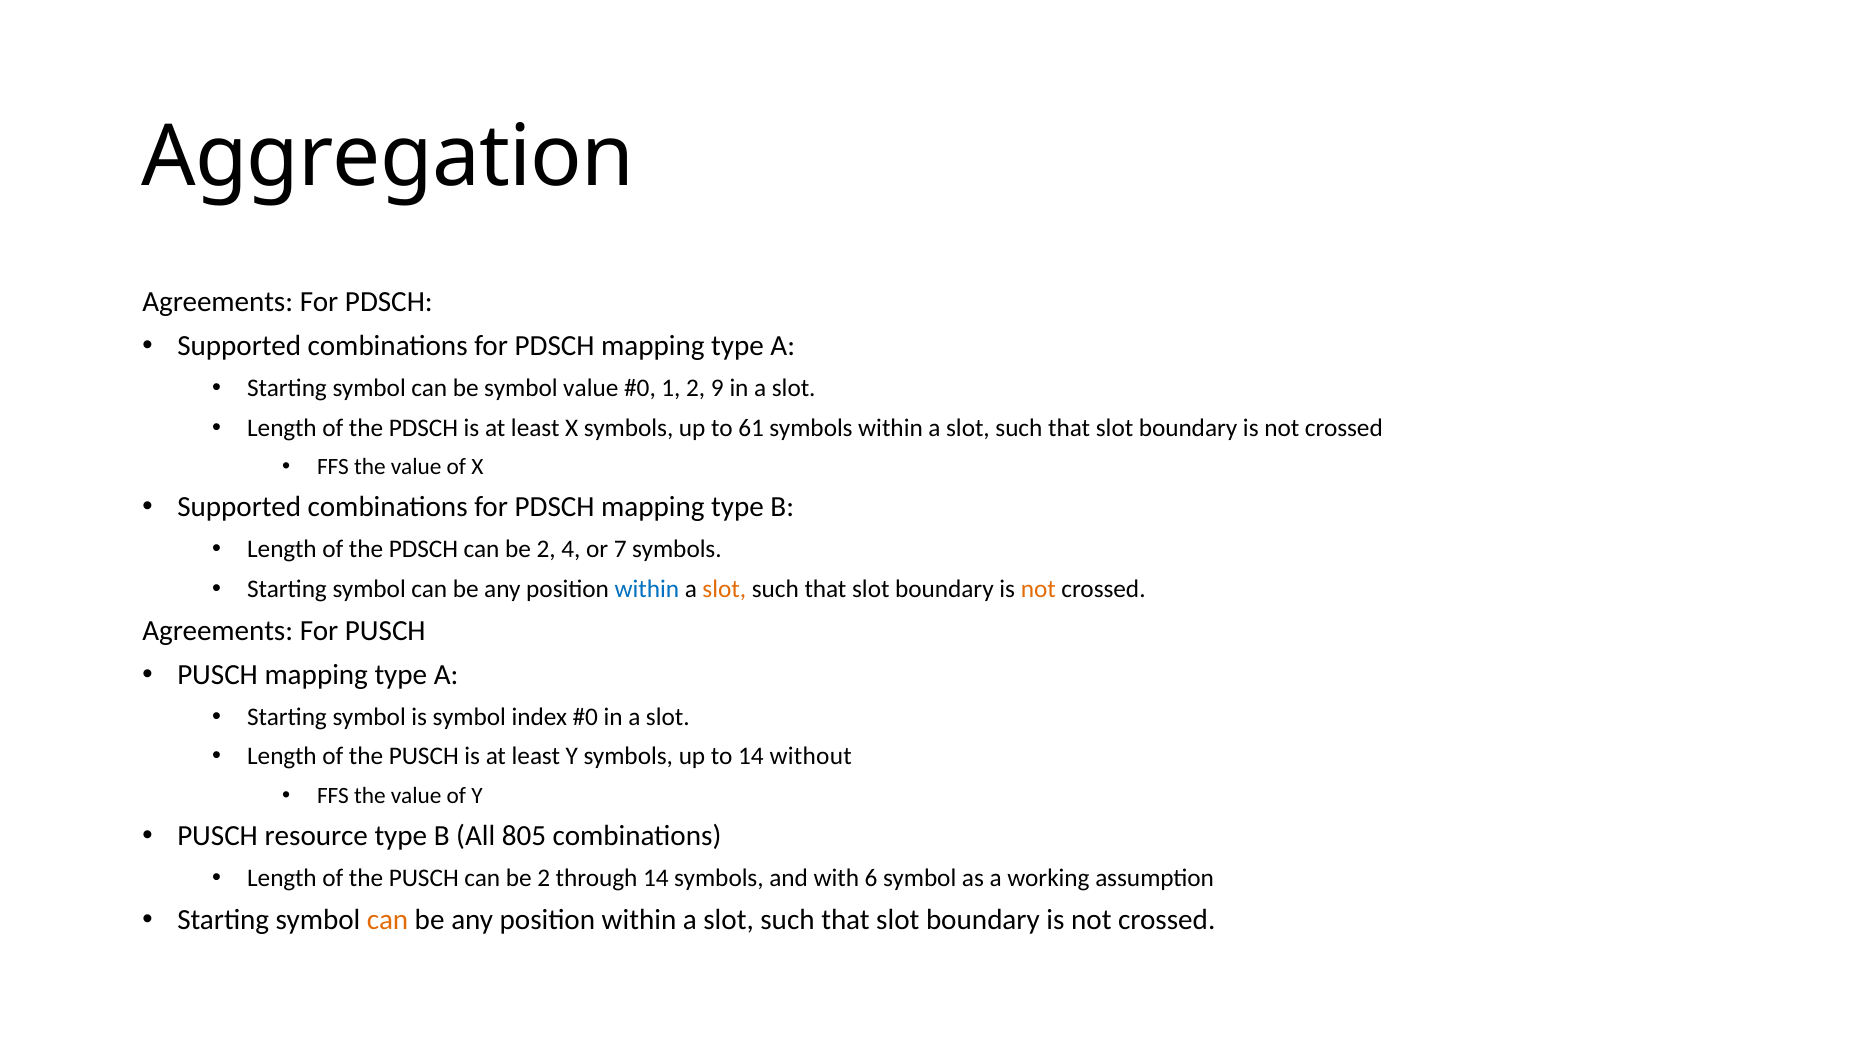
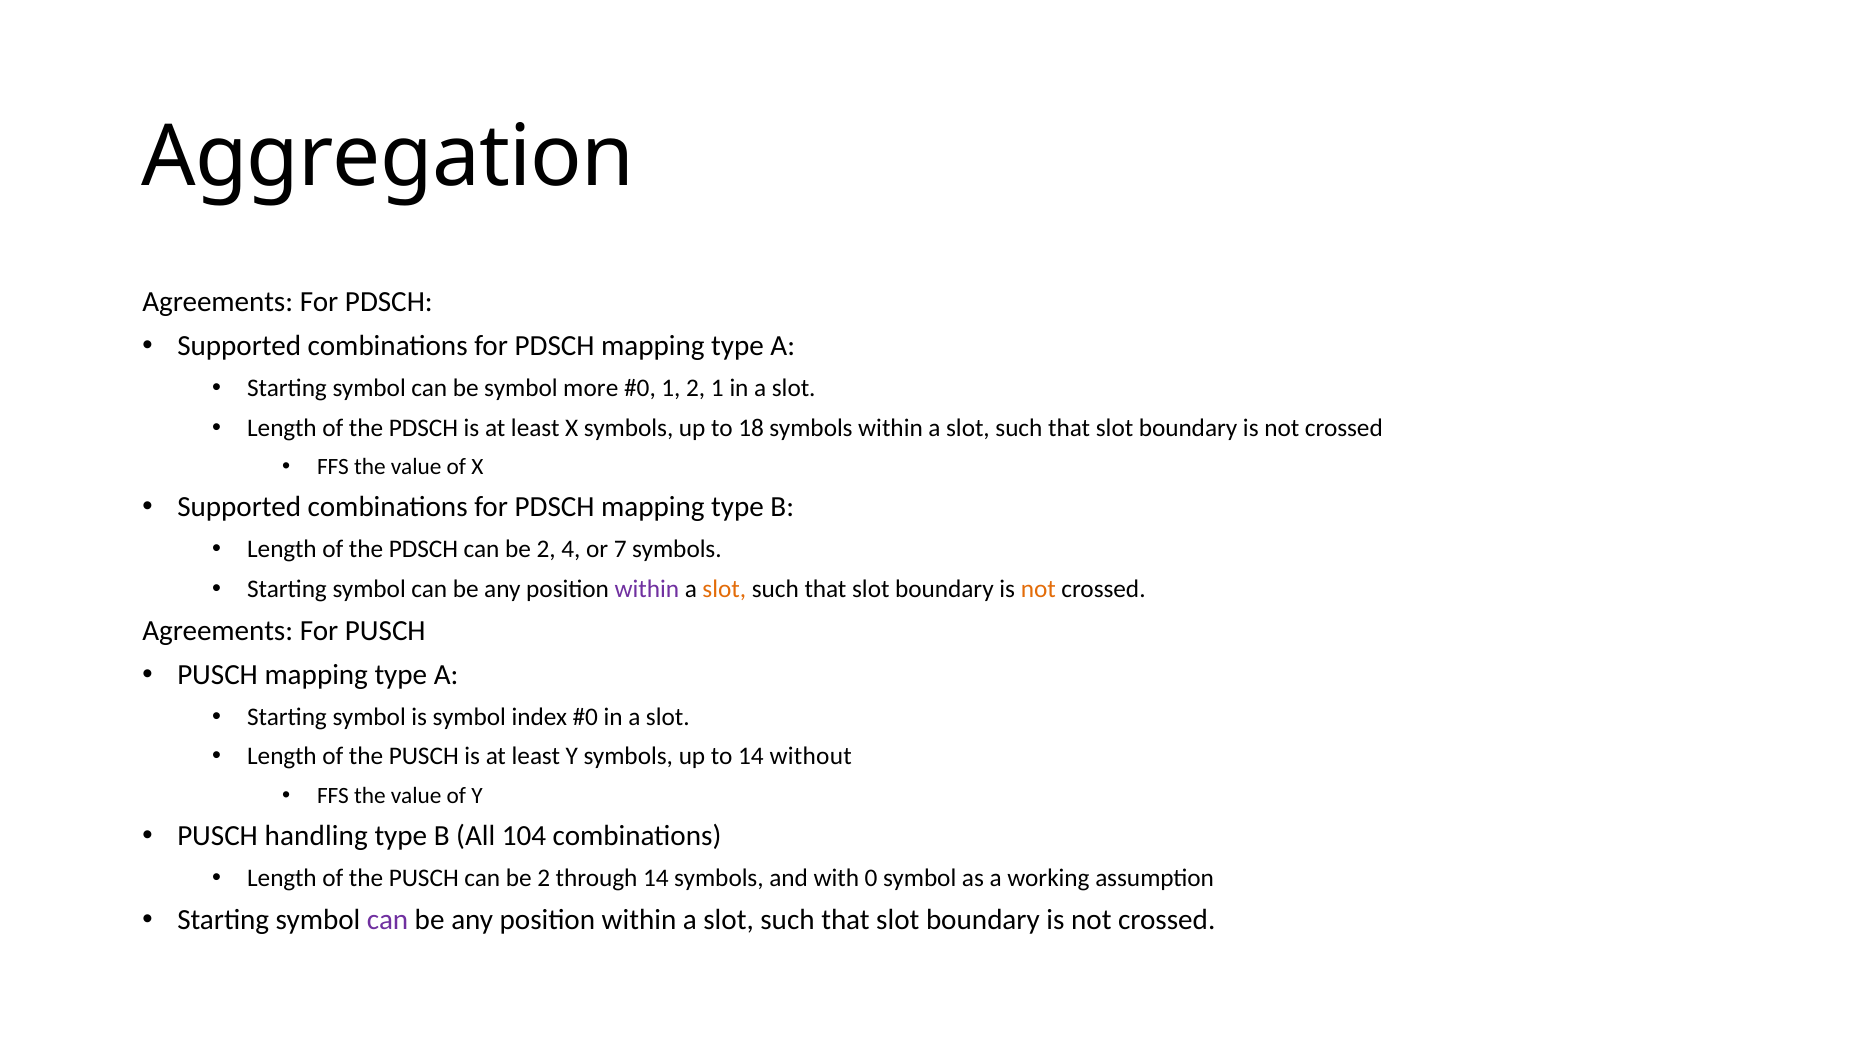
symbol value: value -> more
2 9: 9 -> 1
61: 61 -> 18
within at (647, 589) colour: blue -> purple
resource: resource -> handling
805: 805 -> 104
6: 6 -> 0
can at (388, 919) colour: orange -> purple
